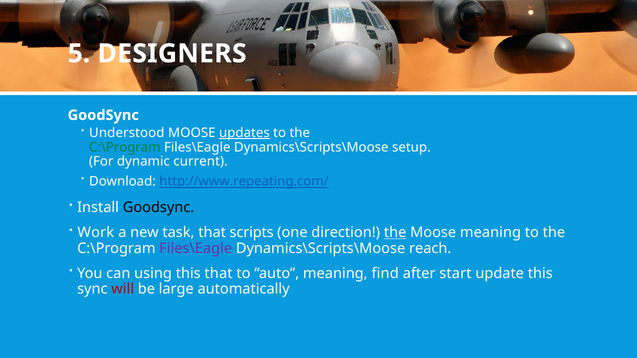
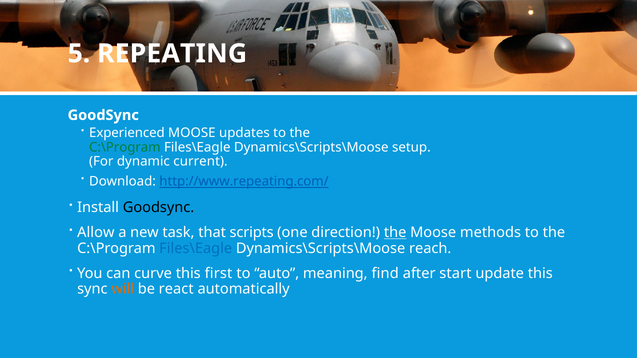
DESIGNERS: DESIGNERS -> REPEATING
Understood: Understood -> Experienced
updates underline: present -> none
Work: Work -> Allow
Moose meaning: meaning -> methods
Files\Eagle at (196, 248) colour: purple -> blue
using: using -> curve
this that: that -> first
will colour: red -> orange
large: large -> react
